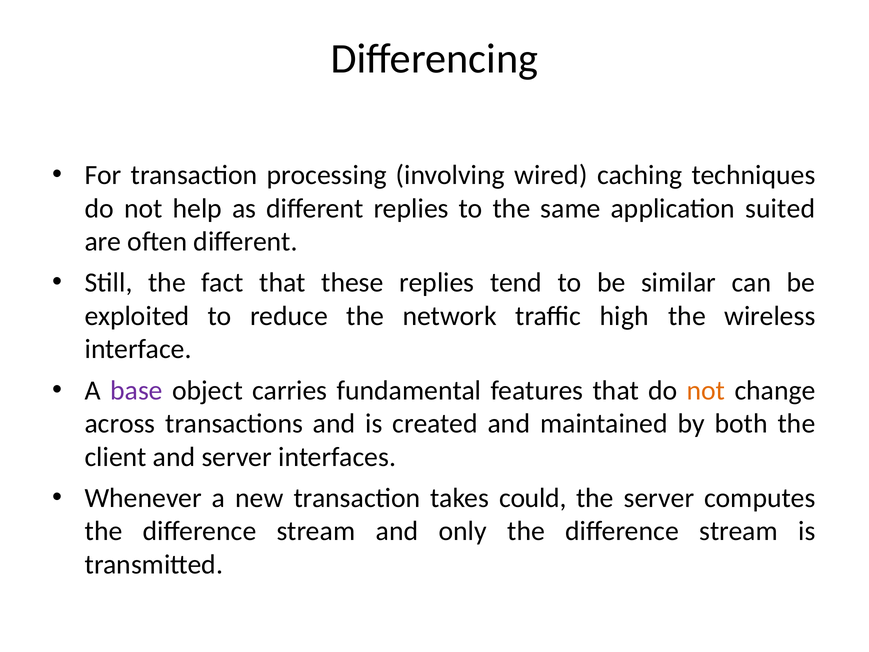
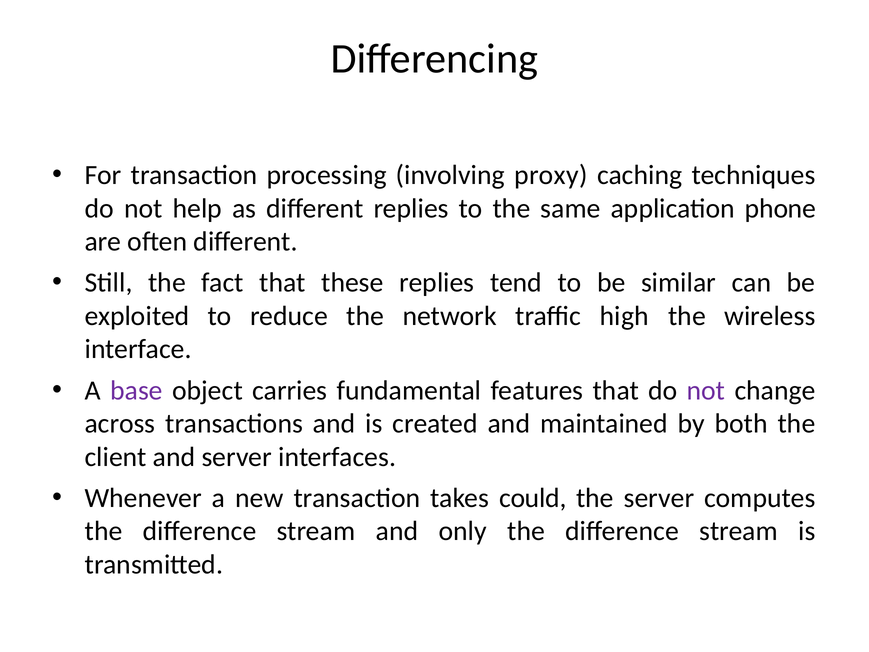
wired: wired -> proxy
suited: suited -> phone
not at (706, 390) colour: orange -> purple
